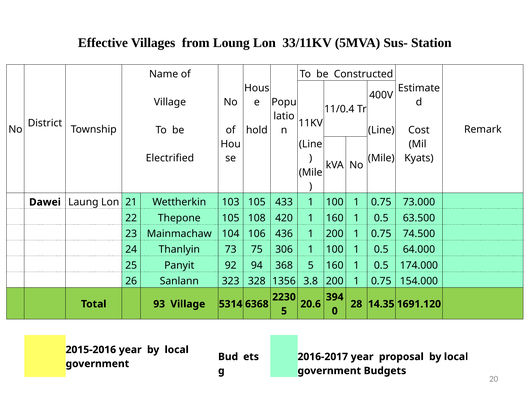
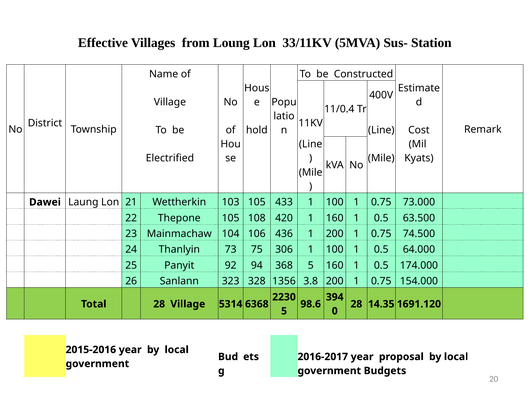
Total 93: 93 -> 28
20.6: 20.6 -> 98.6
